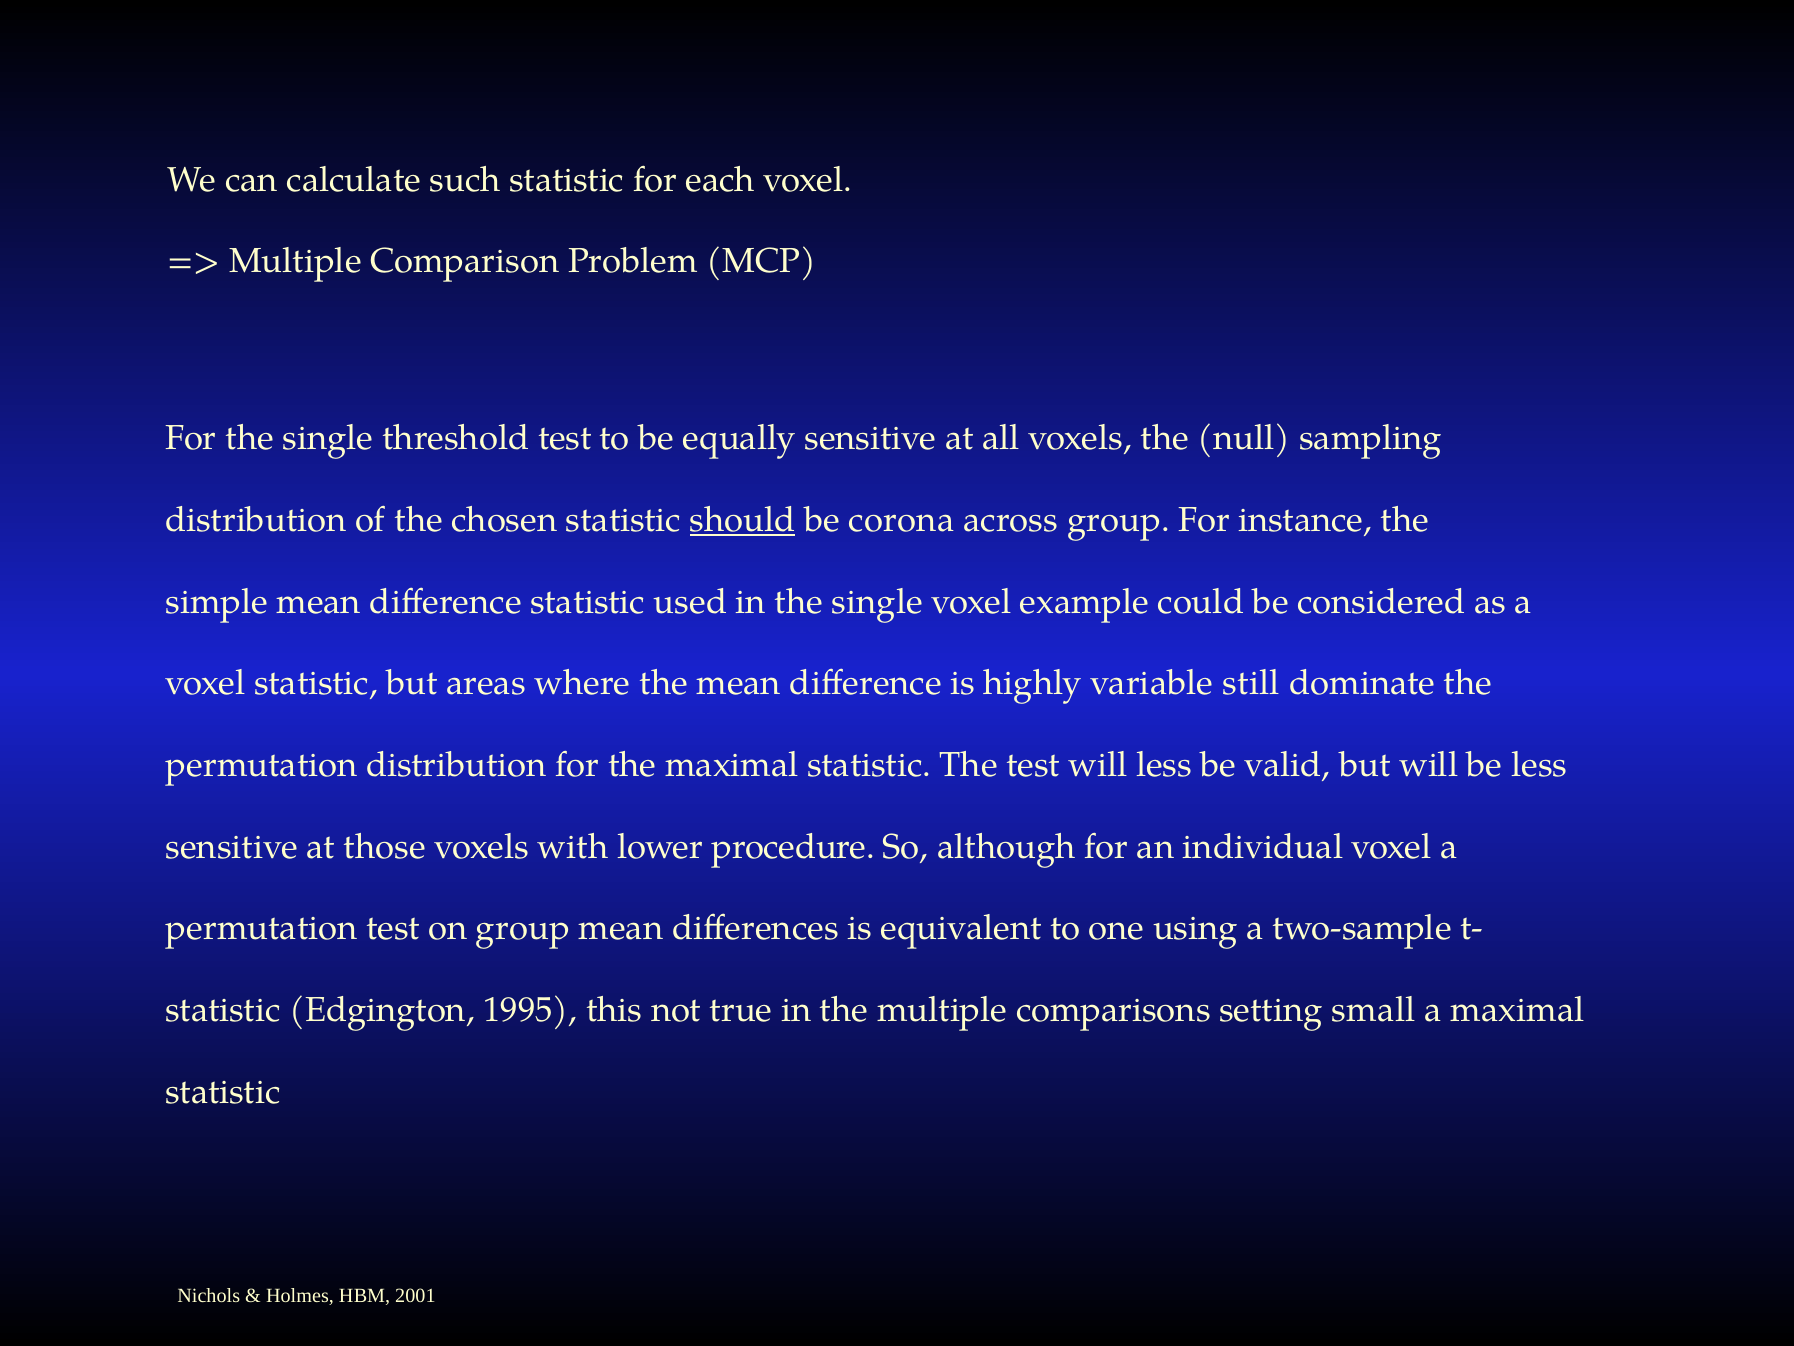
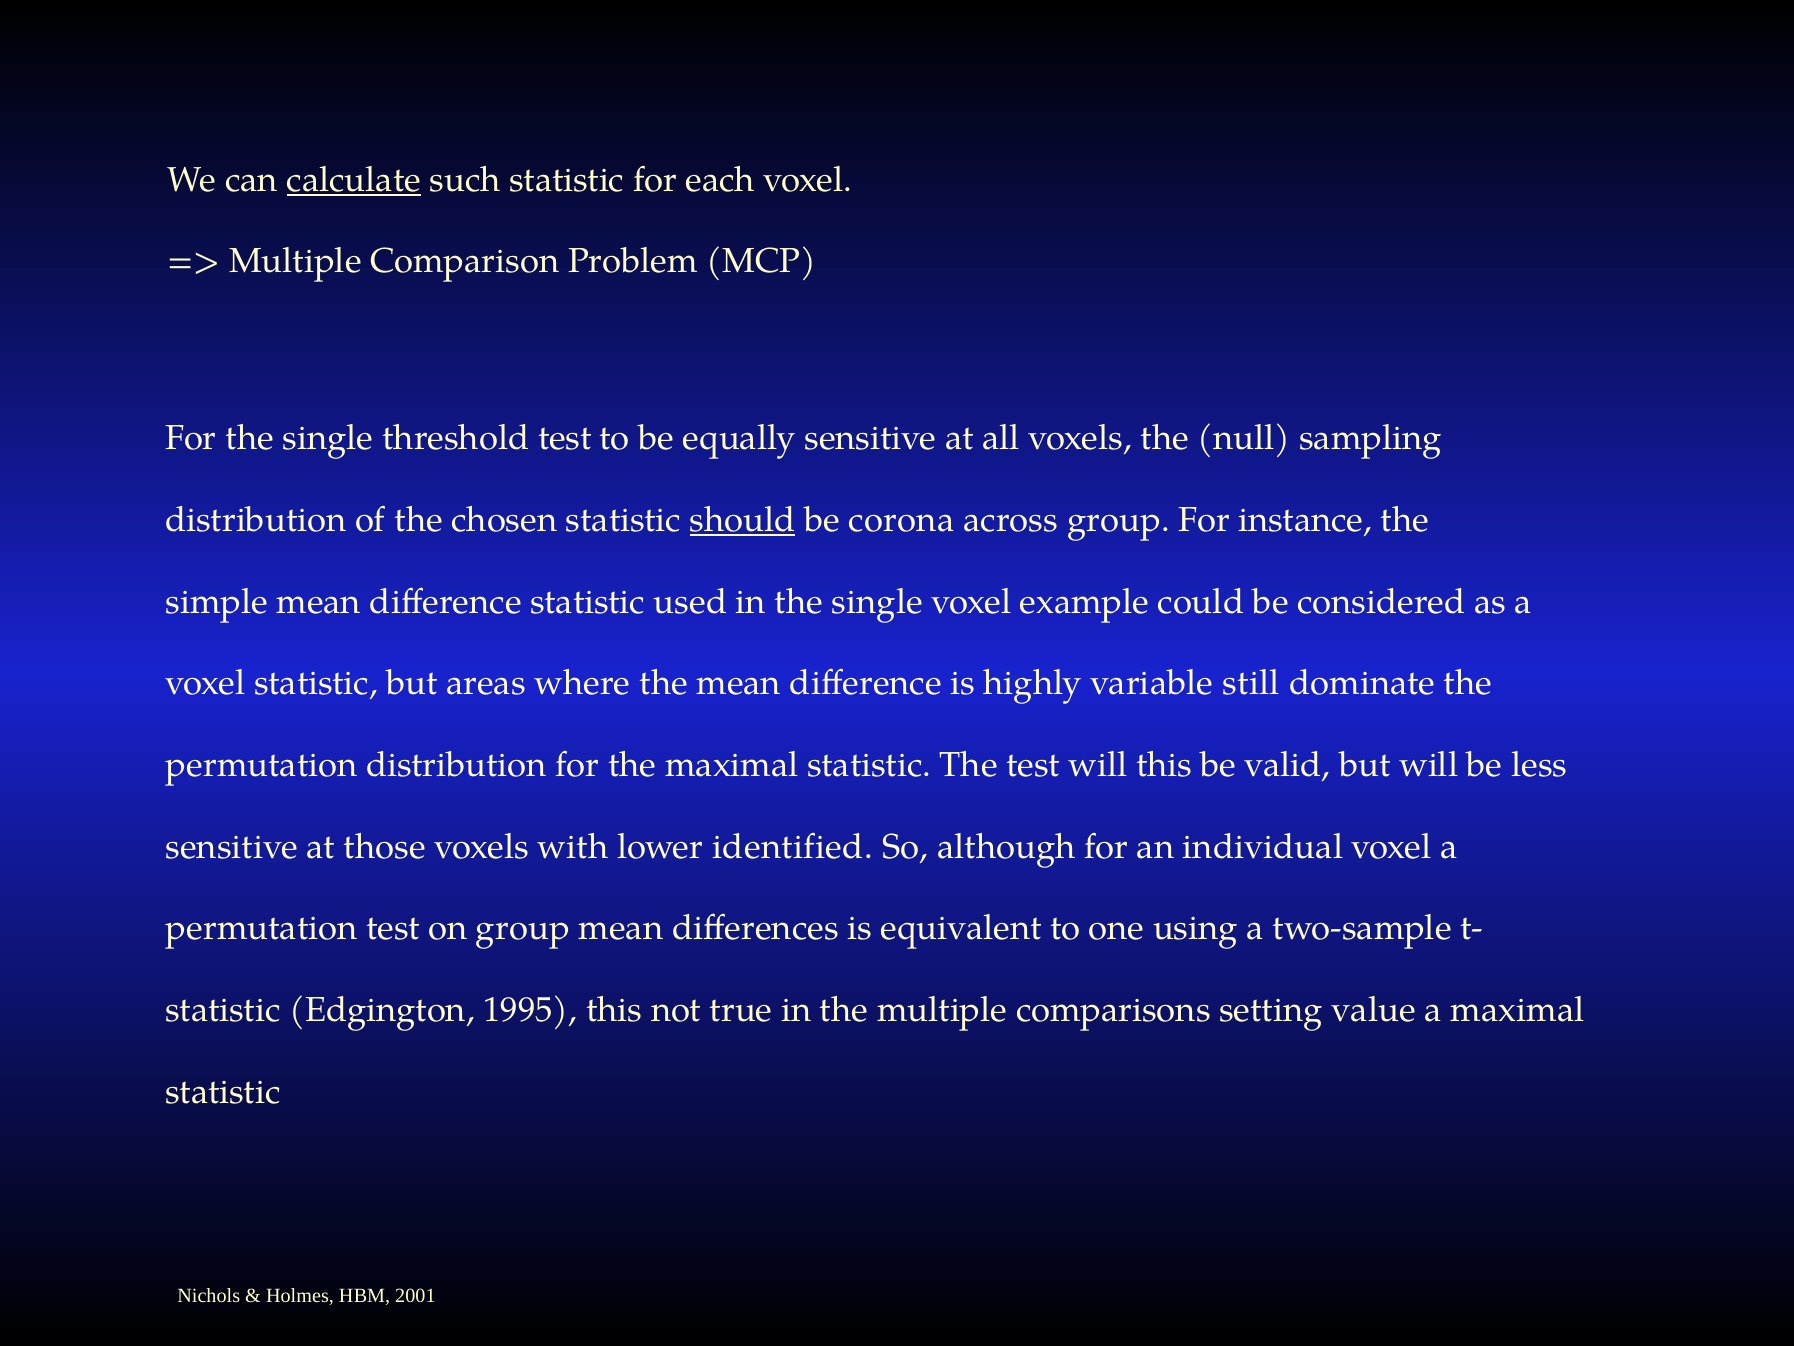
calculate underline: none -> present
will less: less -> this
procedure: procedure -> identified
small: small -> value
